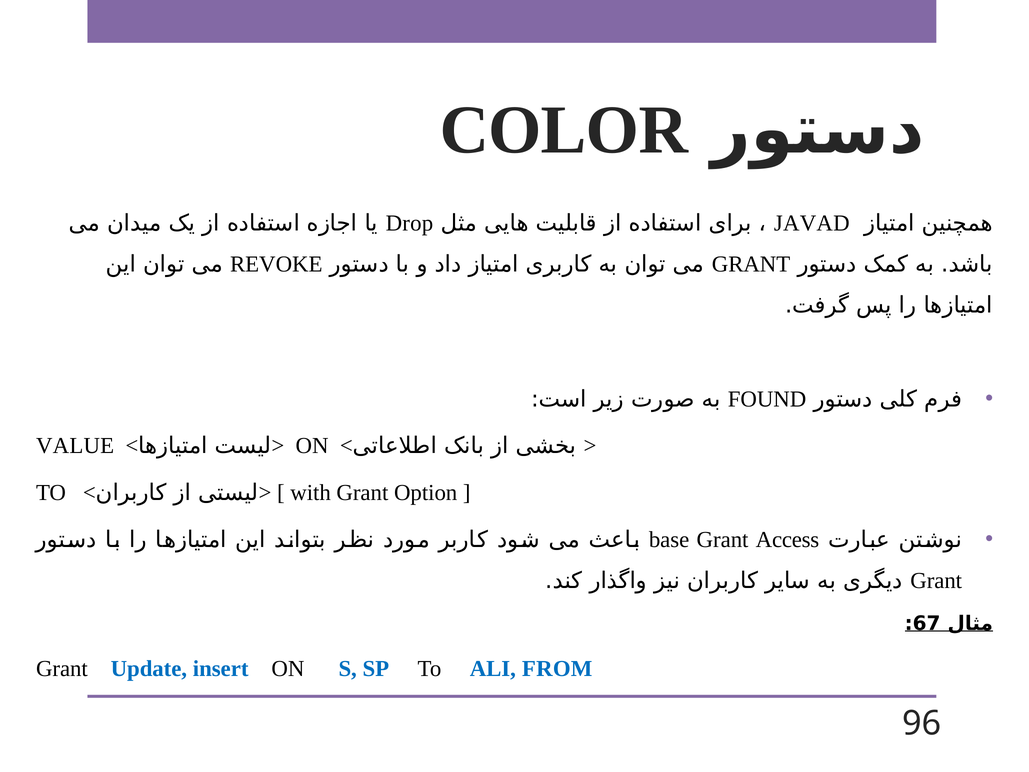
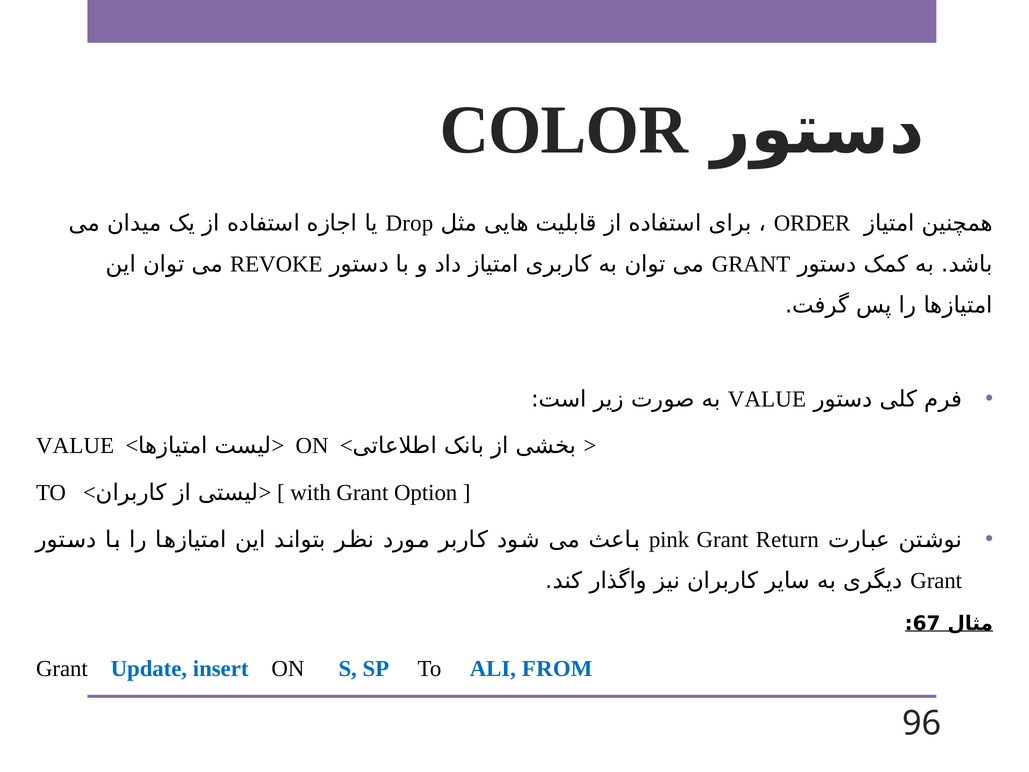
JAVAD: JAVAD -> ORDER
FOUND at (767, 399): FOUND -> VALUE
base: base -> pink
Access: Access -> Return
